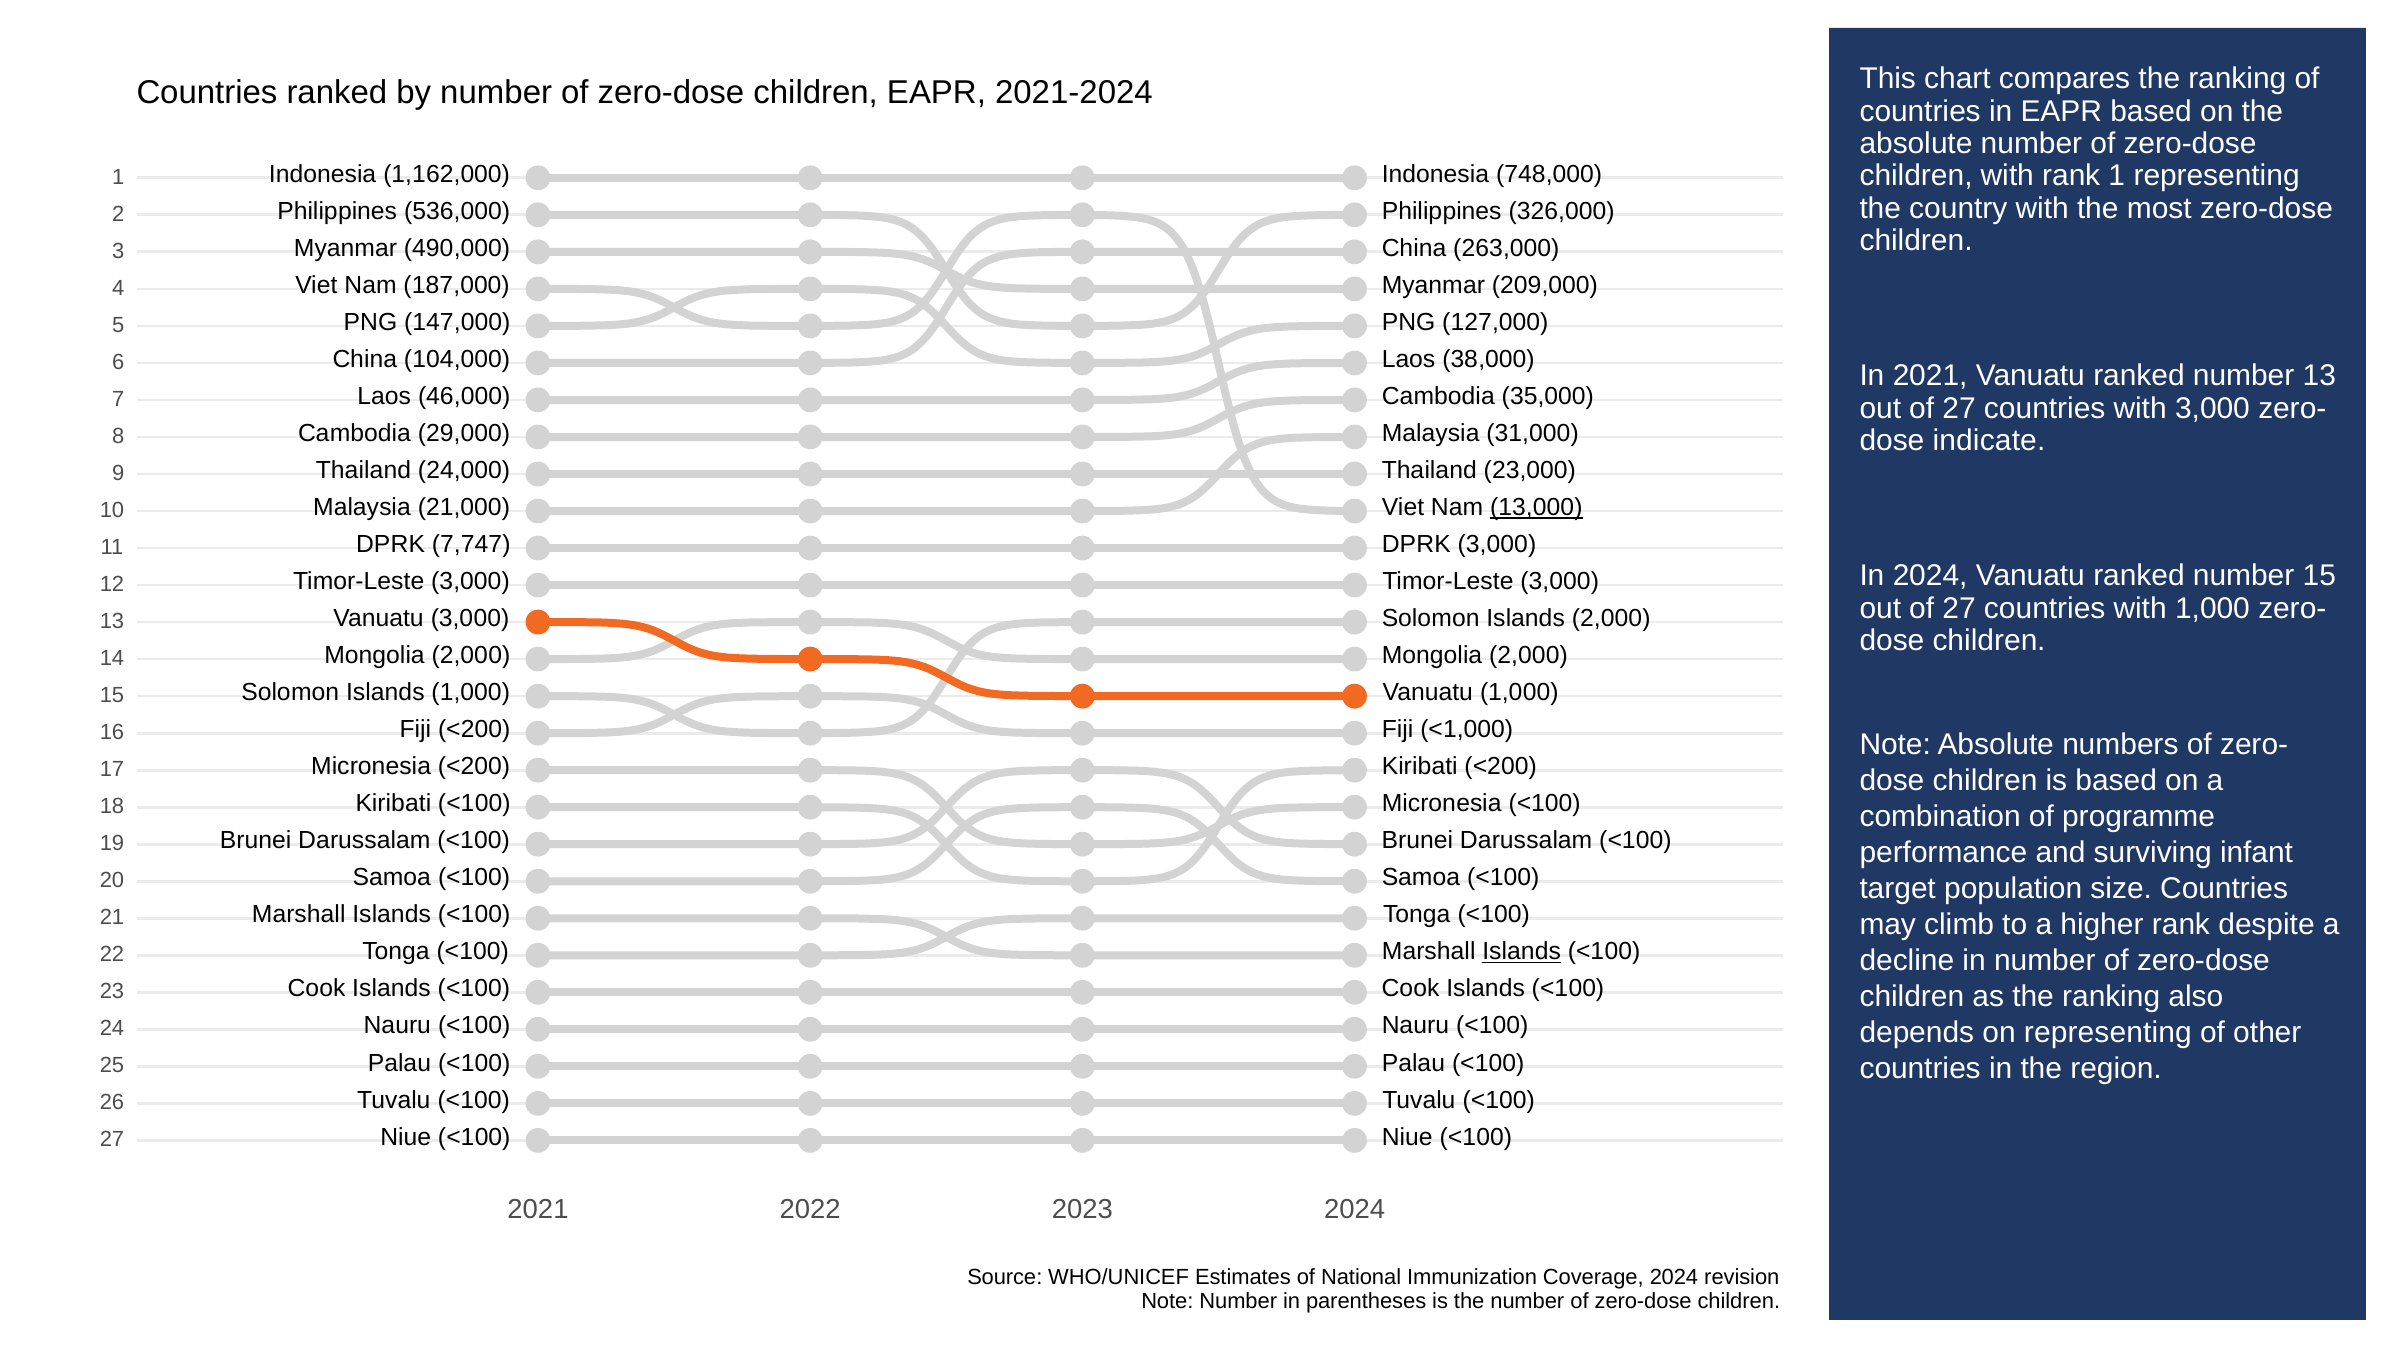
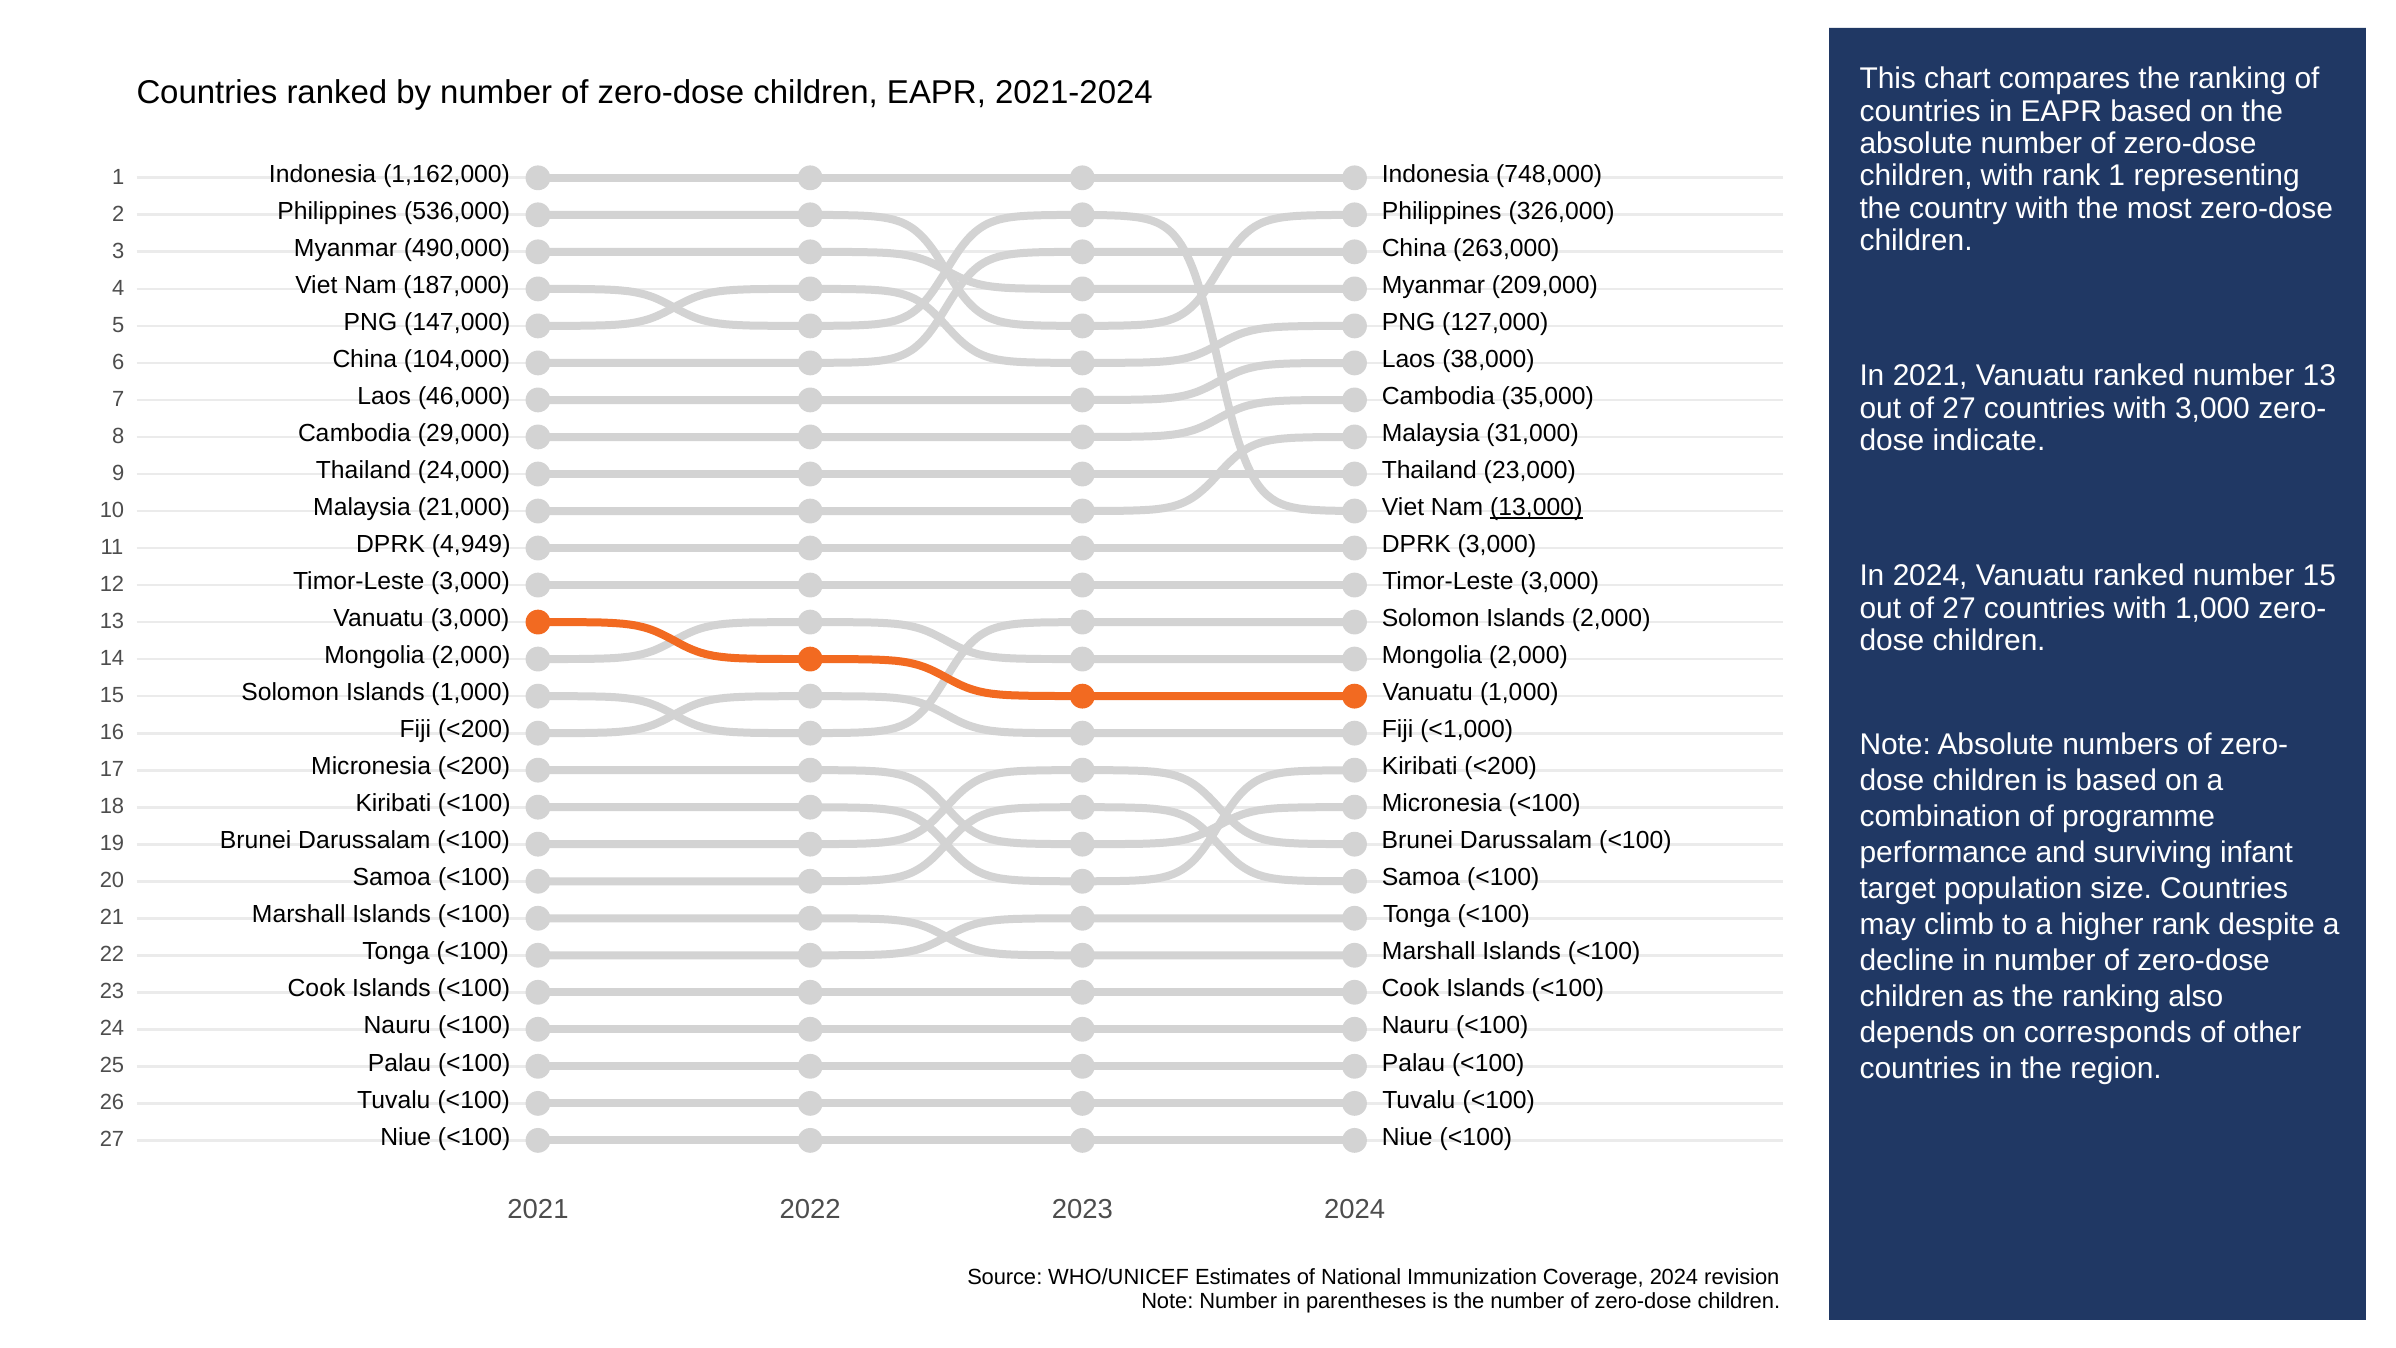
7,747: 7,747 -> 4,949
Islands at (1522, 952) underline: present -> none
on representing: representing -> corresponds
